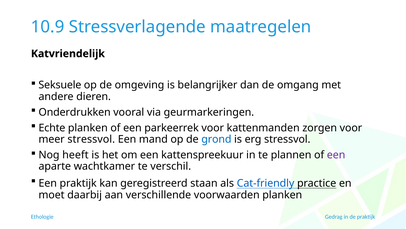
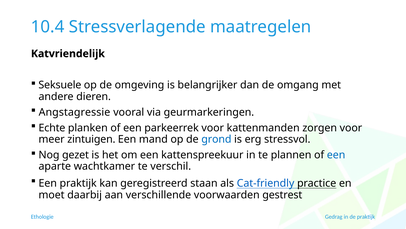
10.9: 10.9 -> 10.4
Onderdrukken: Onderdrukken -> Angstagressie
meer stressvol: stressvol -> zintuigen
heeft: heeft -> gezet
een at (336, 155) colour: purple -> blue
voorwaarden planken: planken -> gestrest
